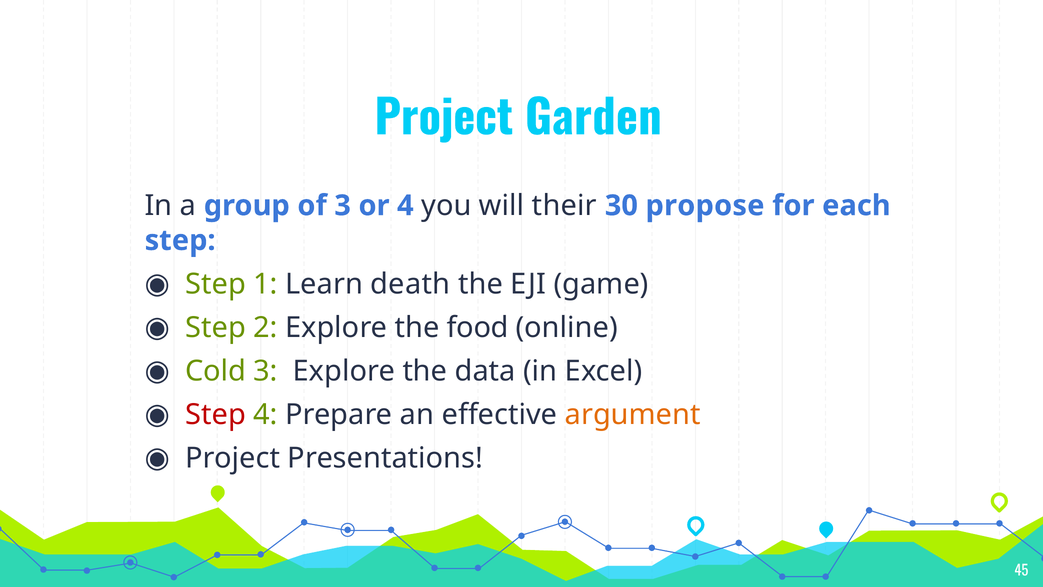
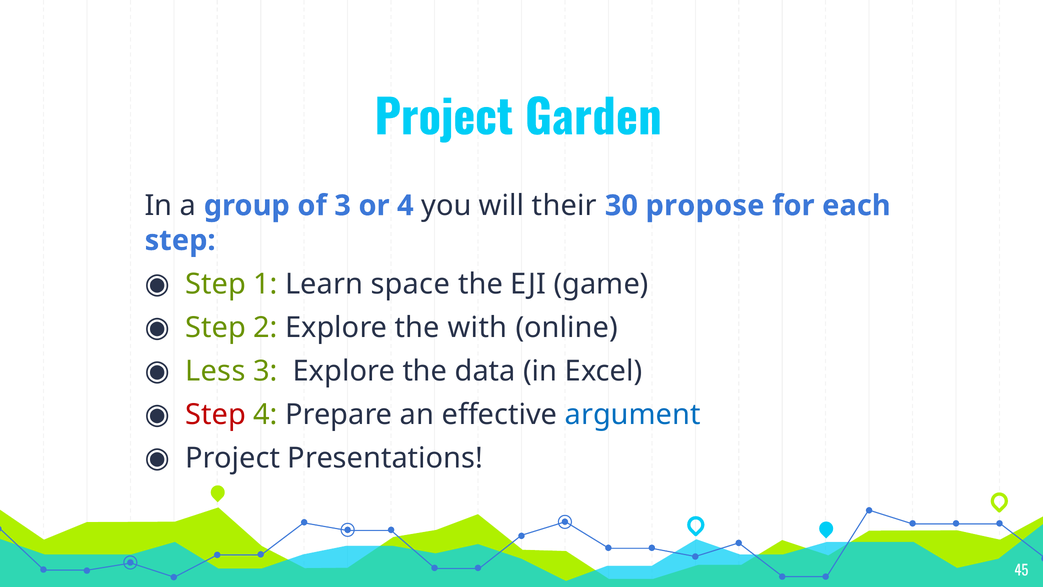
death: death -> space
food: food -> with
Cold: Cold -> Less
argument colour: orange -> blue
